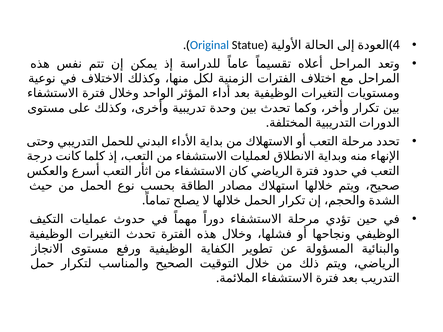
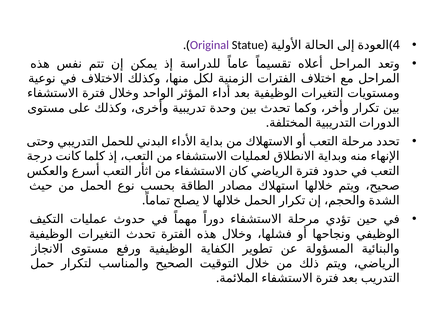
Original colour: blue -> purple
